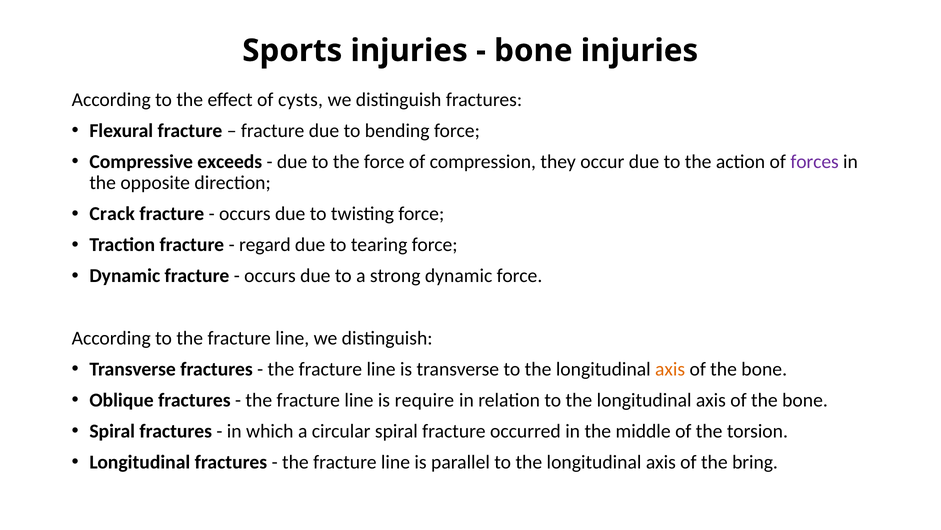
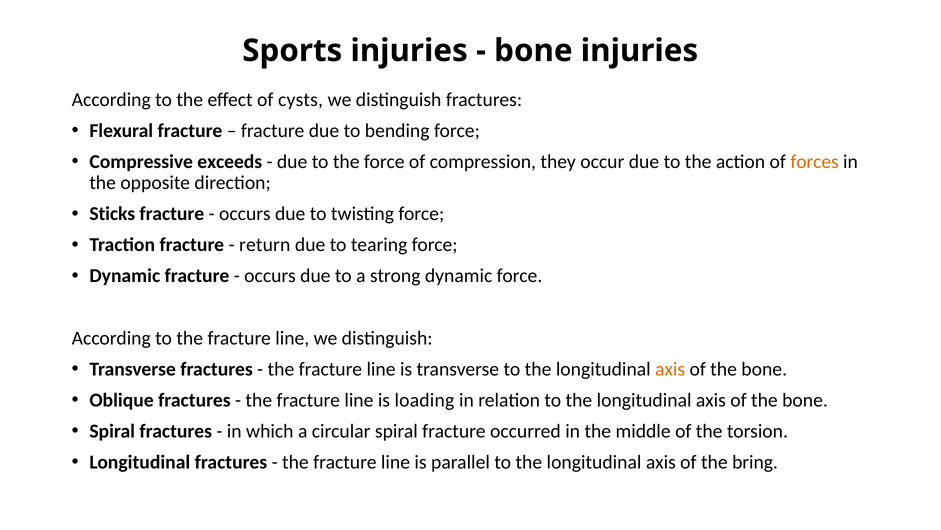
forces colour: purple -> orange
Crack: Crack -> Sticks
regard: regard -> return
require: require -> loading
